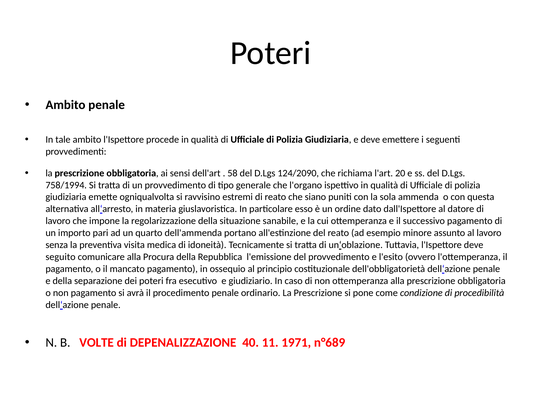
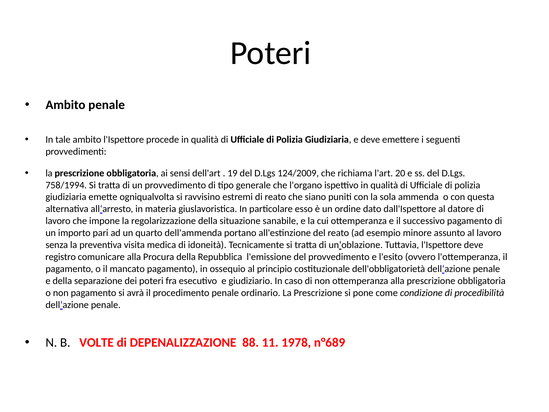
58: 58 -> 19
124/2090: 124/2090 -> 124/2009
seguito: seguito -> registro
40: 40 -> 88
1971: 1971 -> 1978
